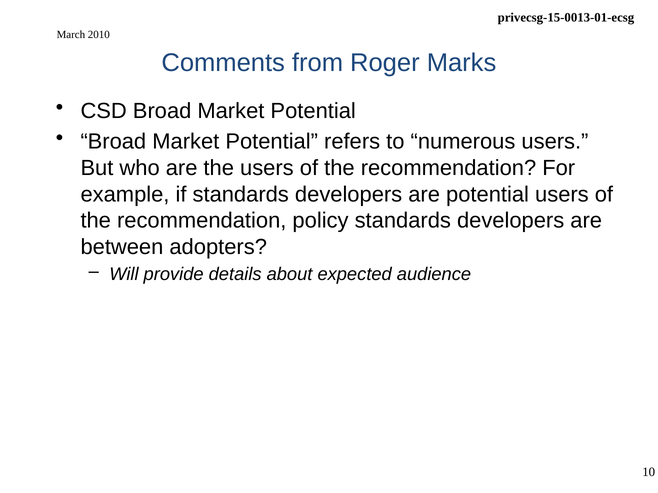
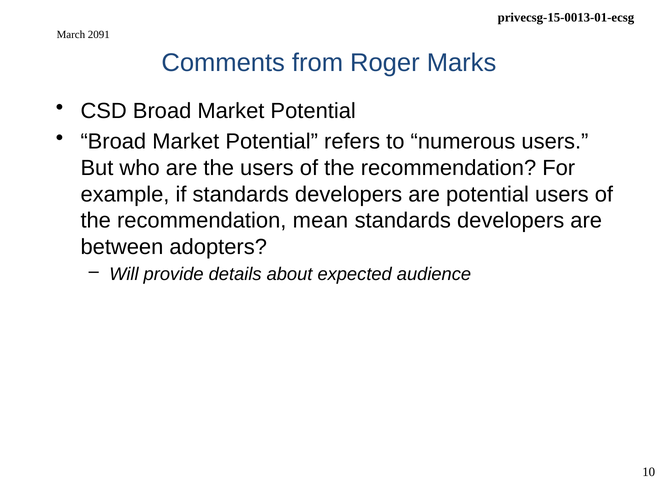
2010: 2010 -> 2091
policy: policy -> mean
